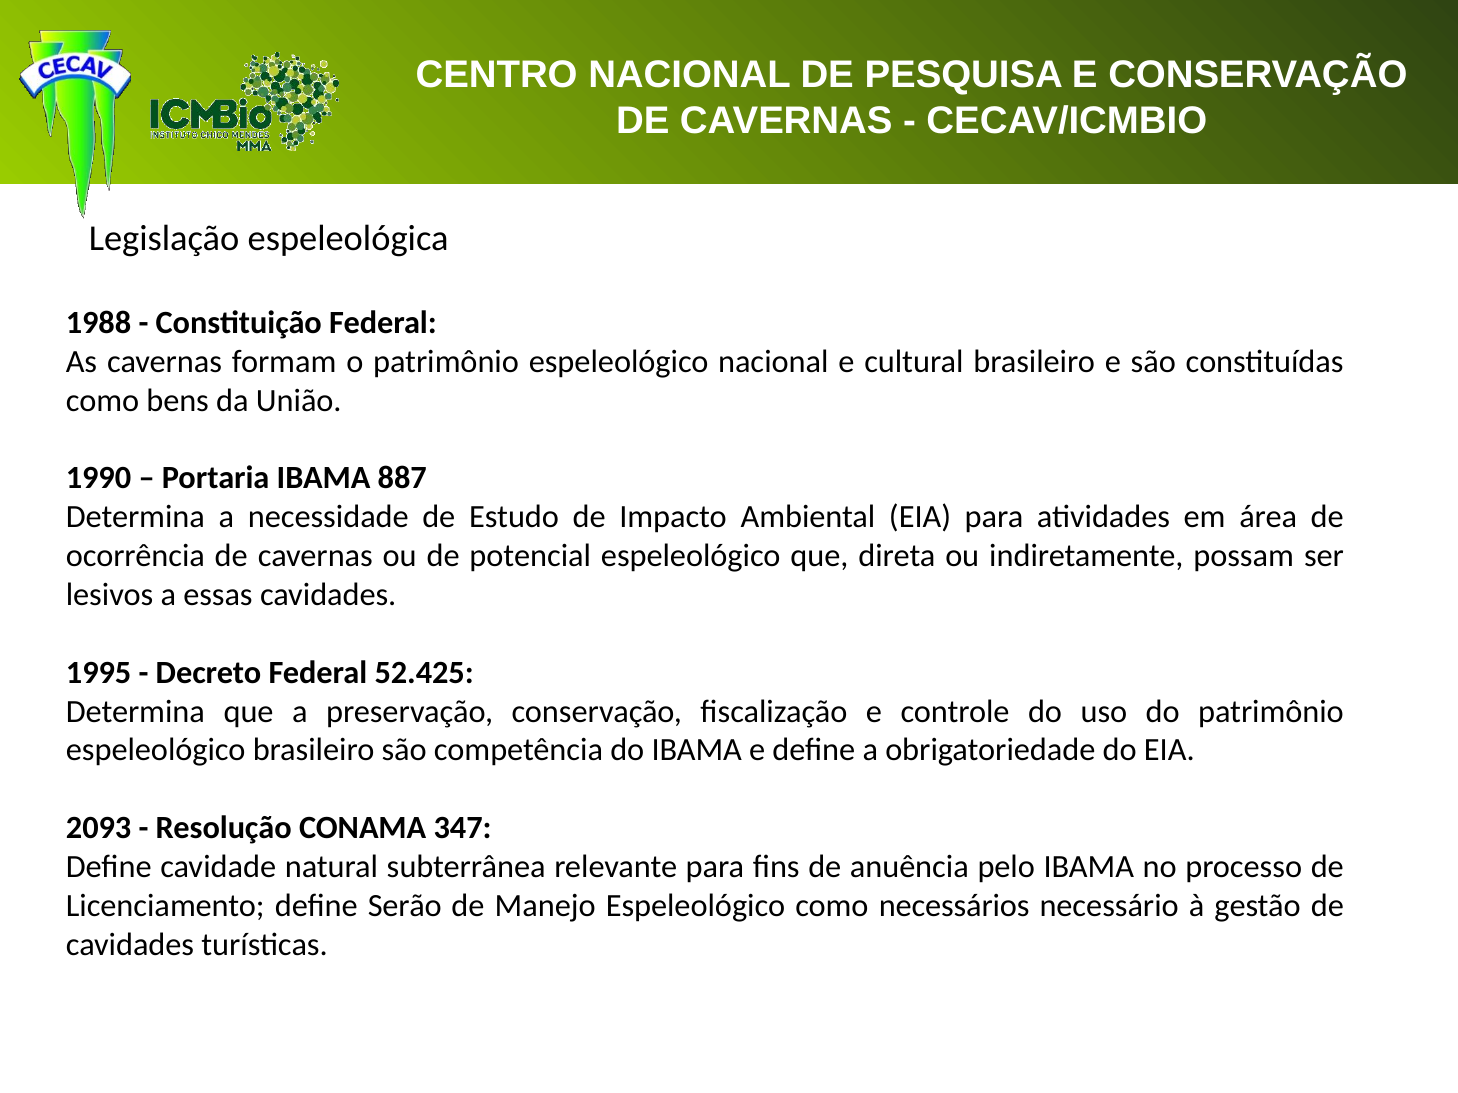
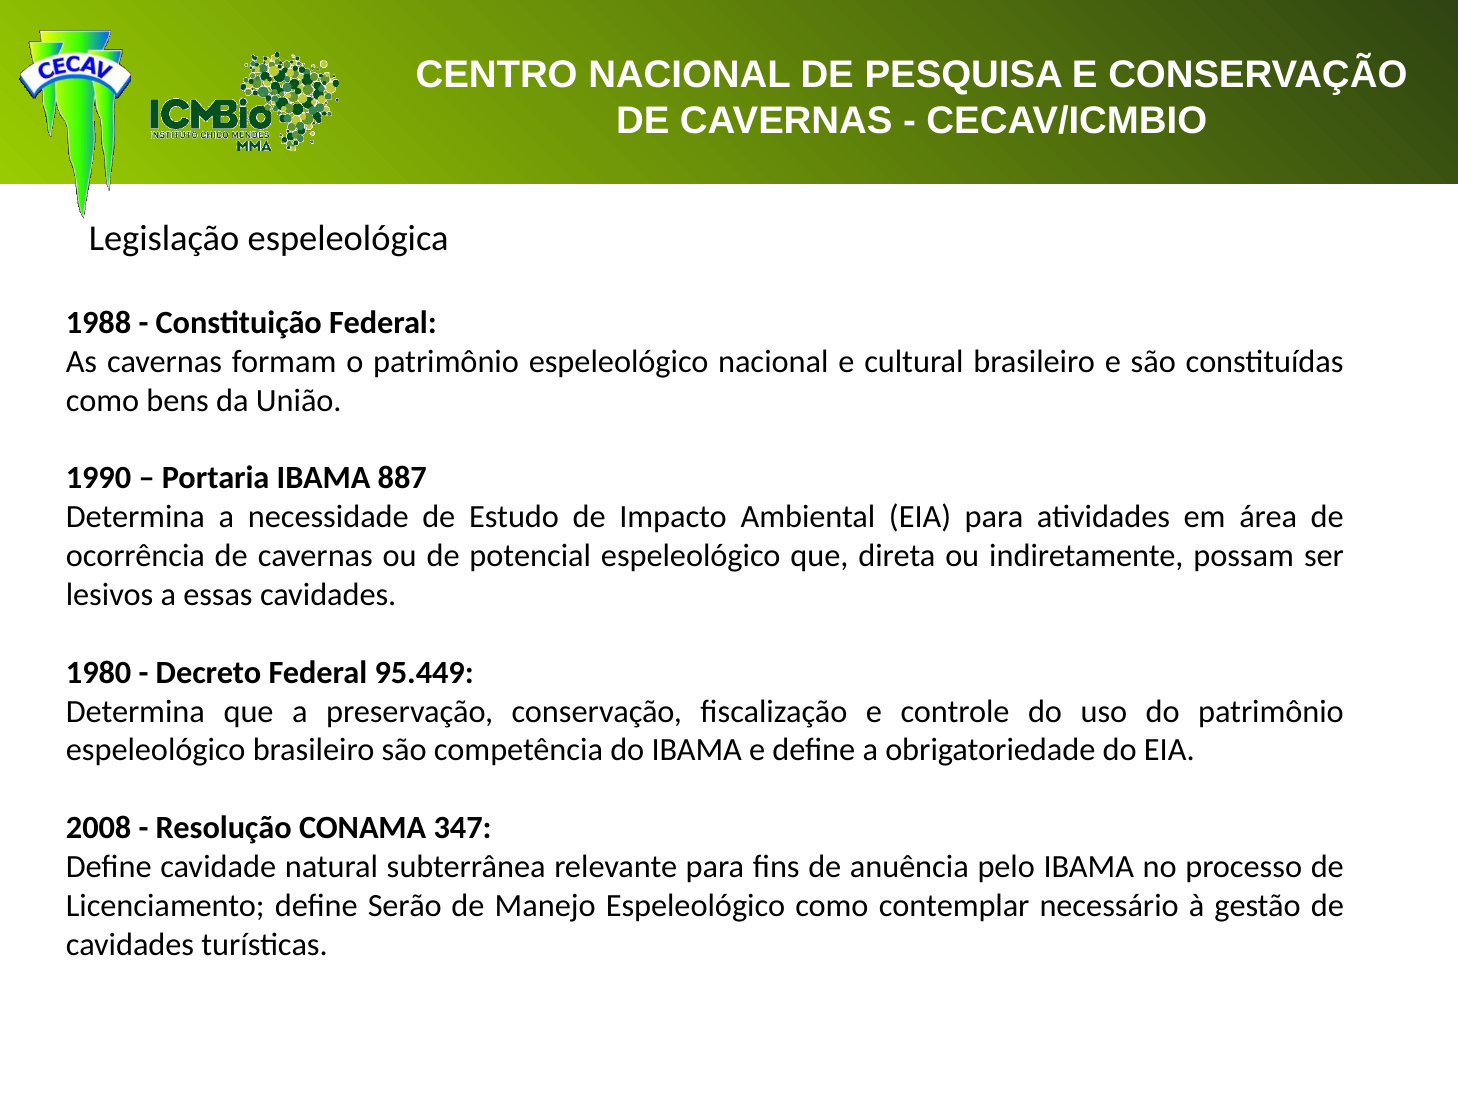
1995: 1995 -> 1980
52.425: 52.425 -> 95.449
2093: 2093 -> 2008
necessários: necessários -> contemplar
